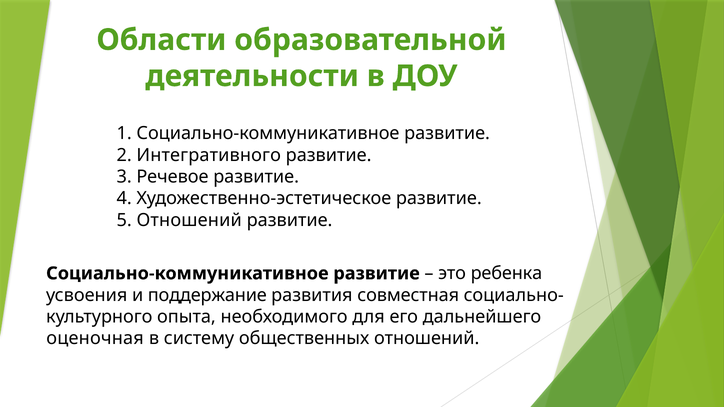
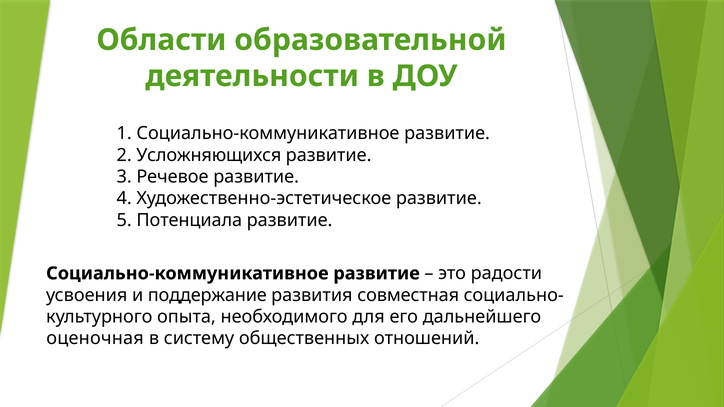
Интегративного: Интегративного -> Усложняющихся
5 Отношений: Отношений -> Потенциала
ребенка: ребенка -> радости
